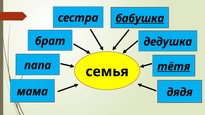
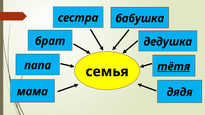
бабушка underline: present -> none
